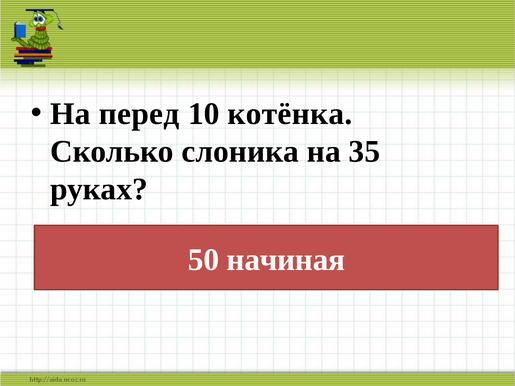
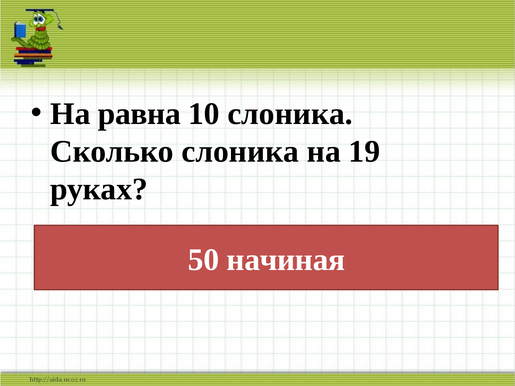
перед: перед -> равна
10 котёнка: котёнка -> слоника
35: 35 -> 19
